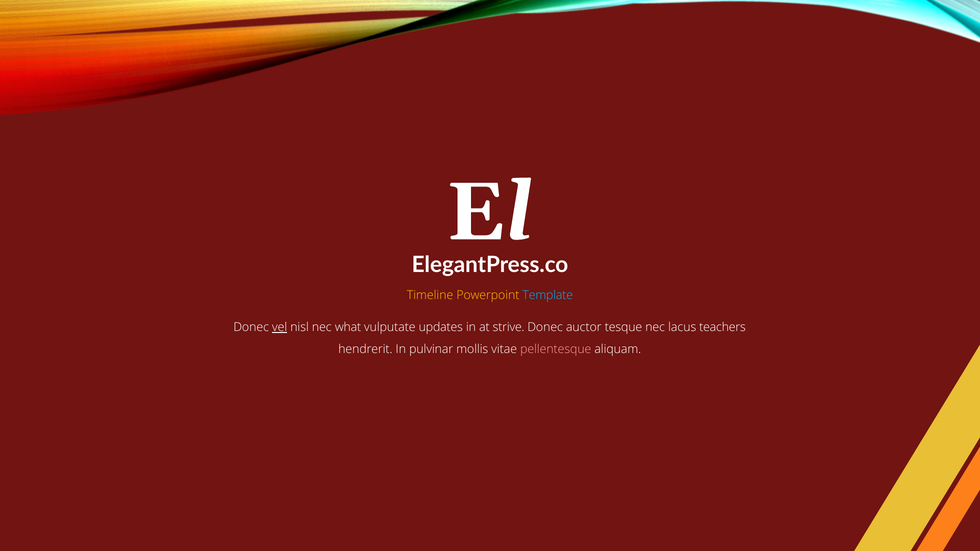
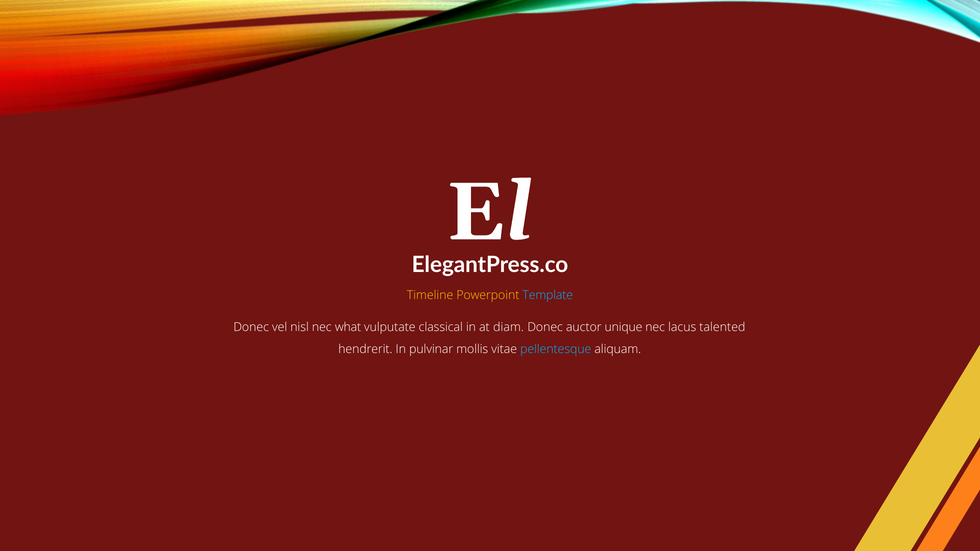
vel underline: present -> none
updates: updates -> classical
strive: strive -> diam
tesque: tesque -> unique
teachers: teachers -> talented
pellentesque colour: pink -> light blue
